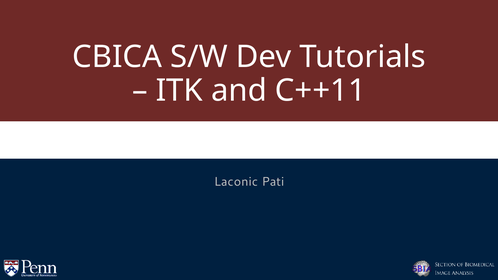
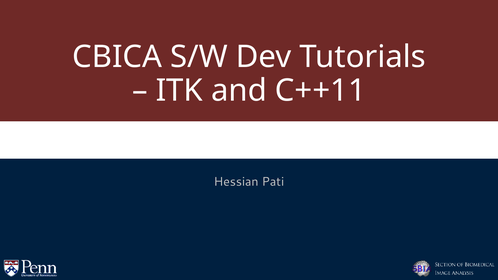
Laconic: Laconic -> Hessian
